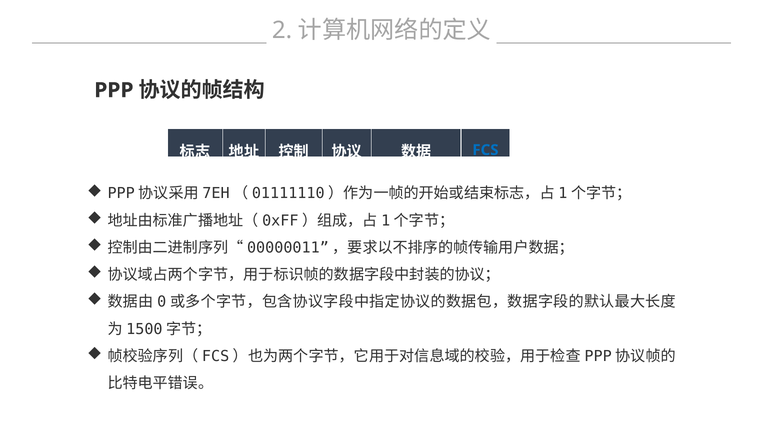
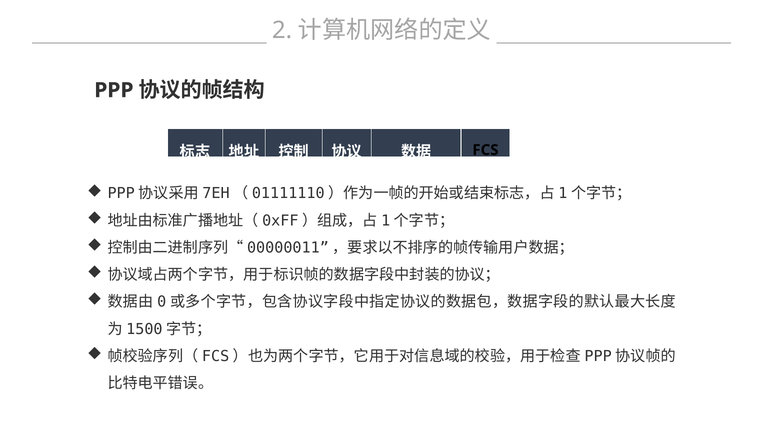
FCS colour: blue -> black
